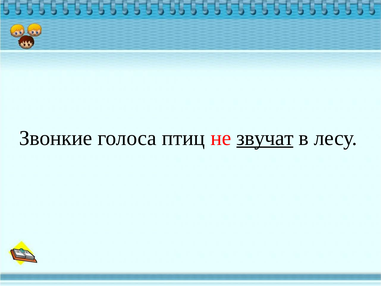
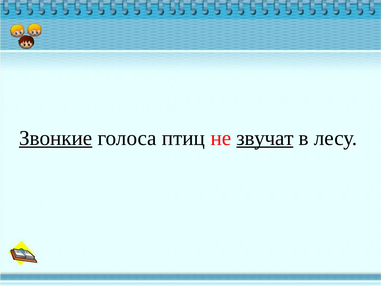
Звонкие underline: none -> present
